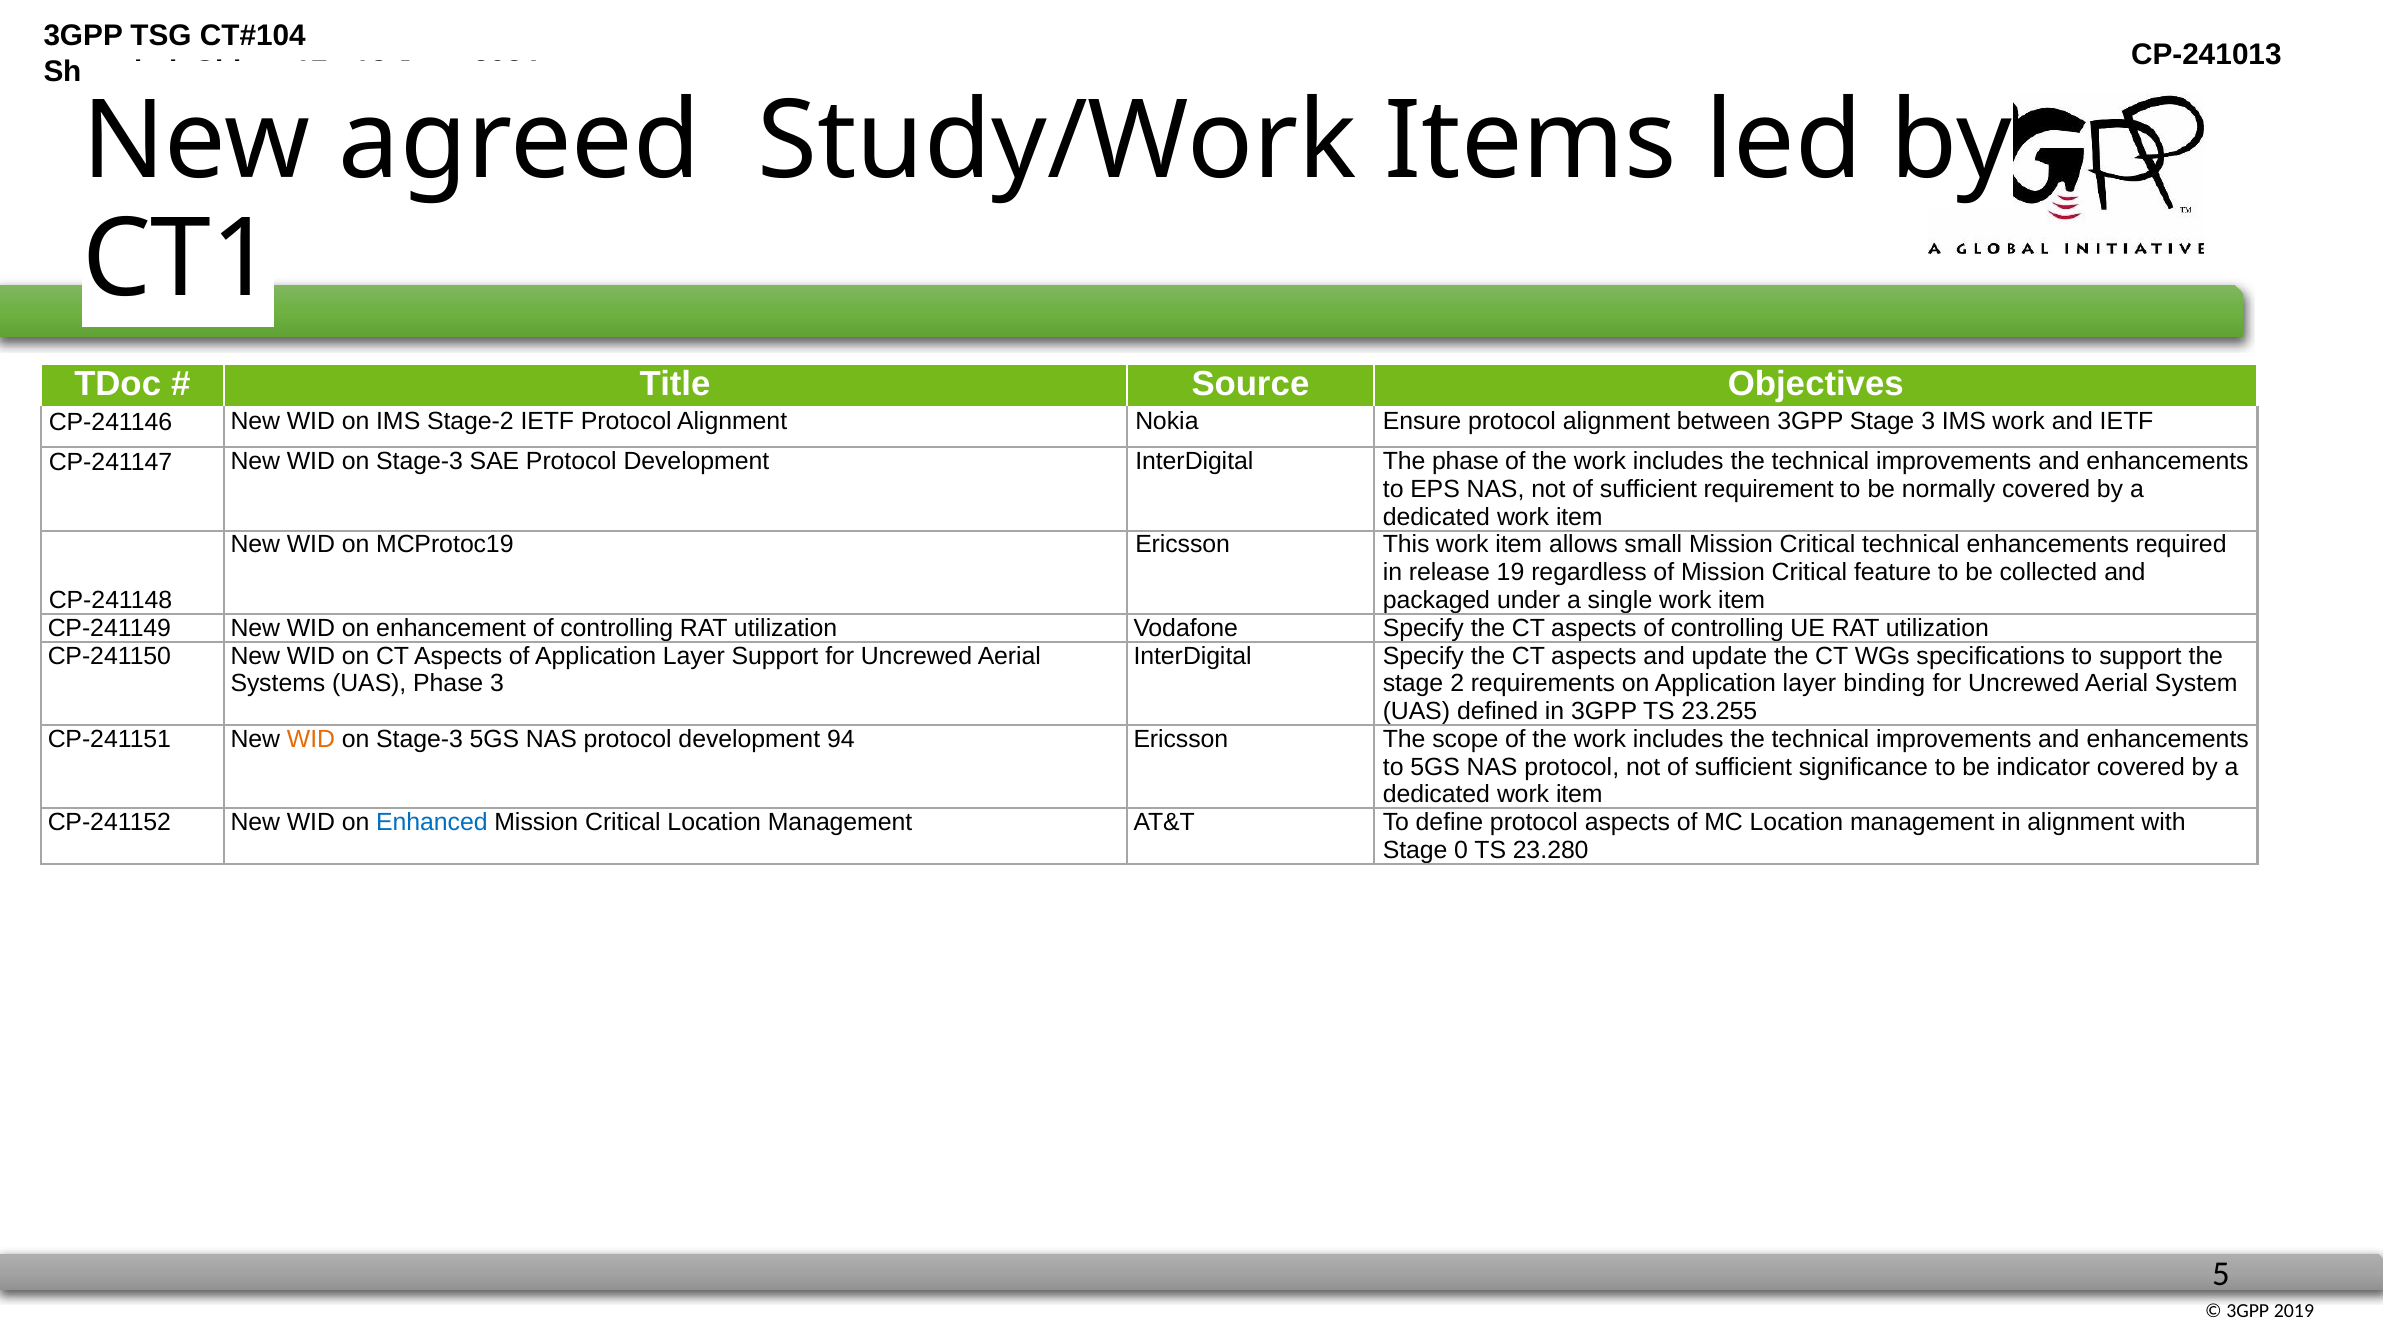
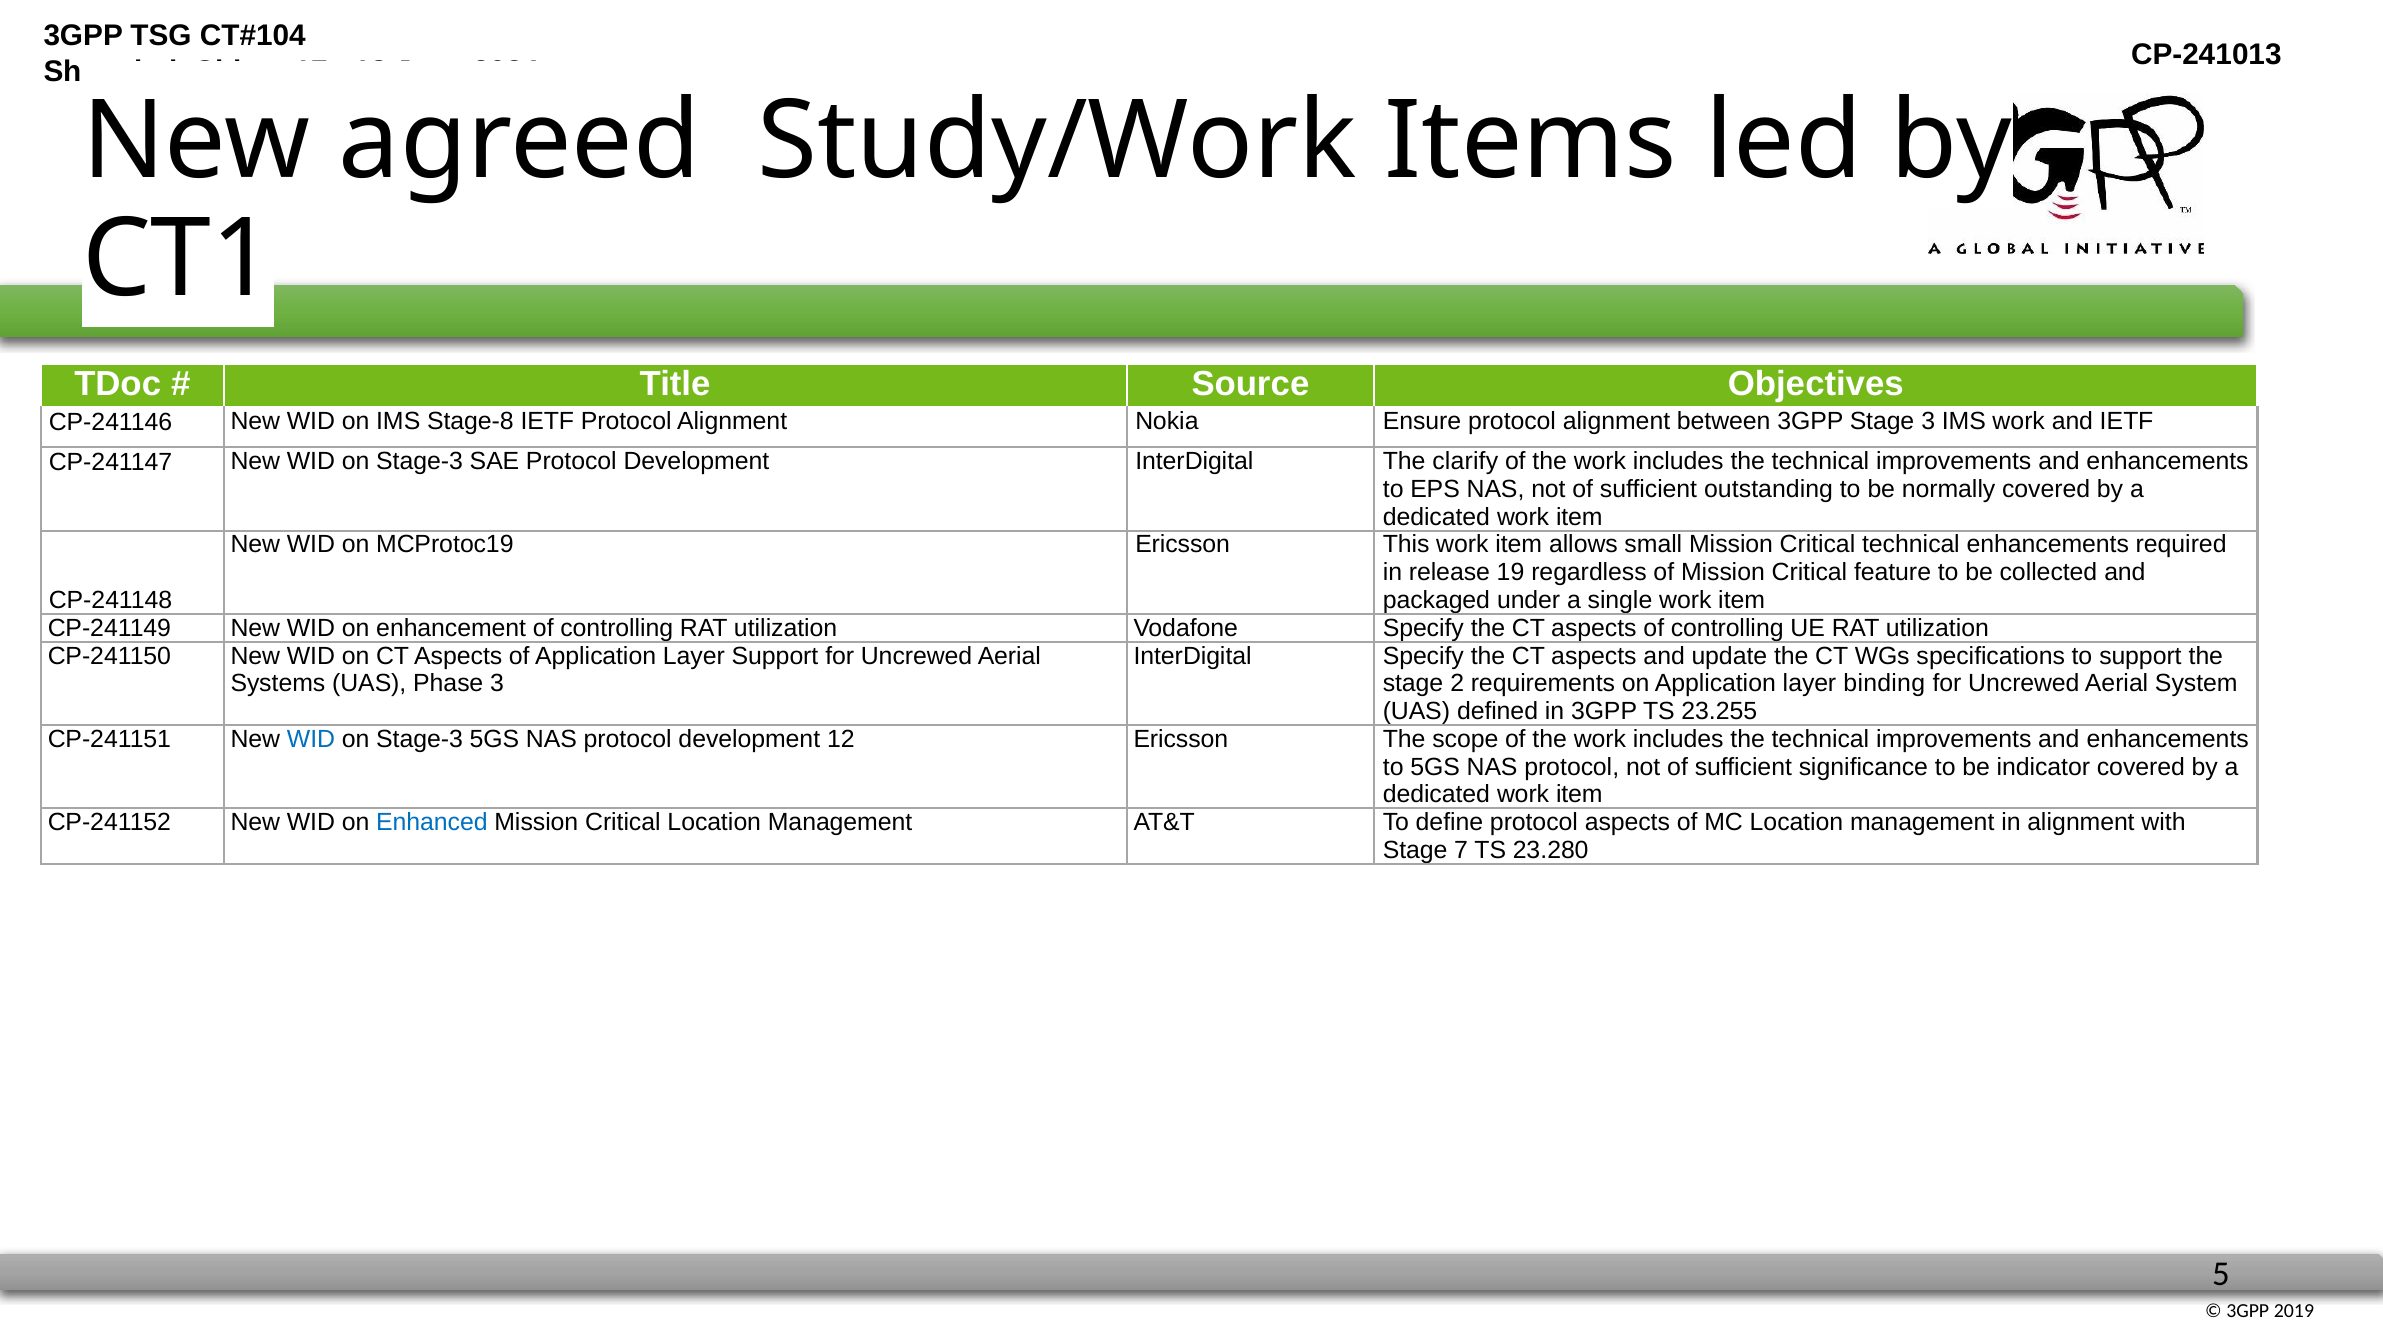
Stage-2: Stage-2 -> Stage-8
The phase: phase -> clarify
requirement: requirement -> outstanding
WID at (311, 739) colour: orange -> blue
94: 94 -> 12
0: 0 -> 7
